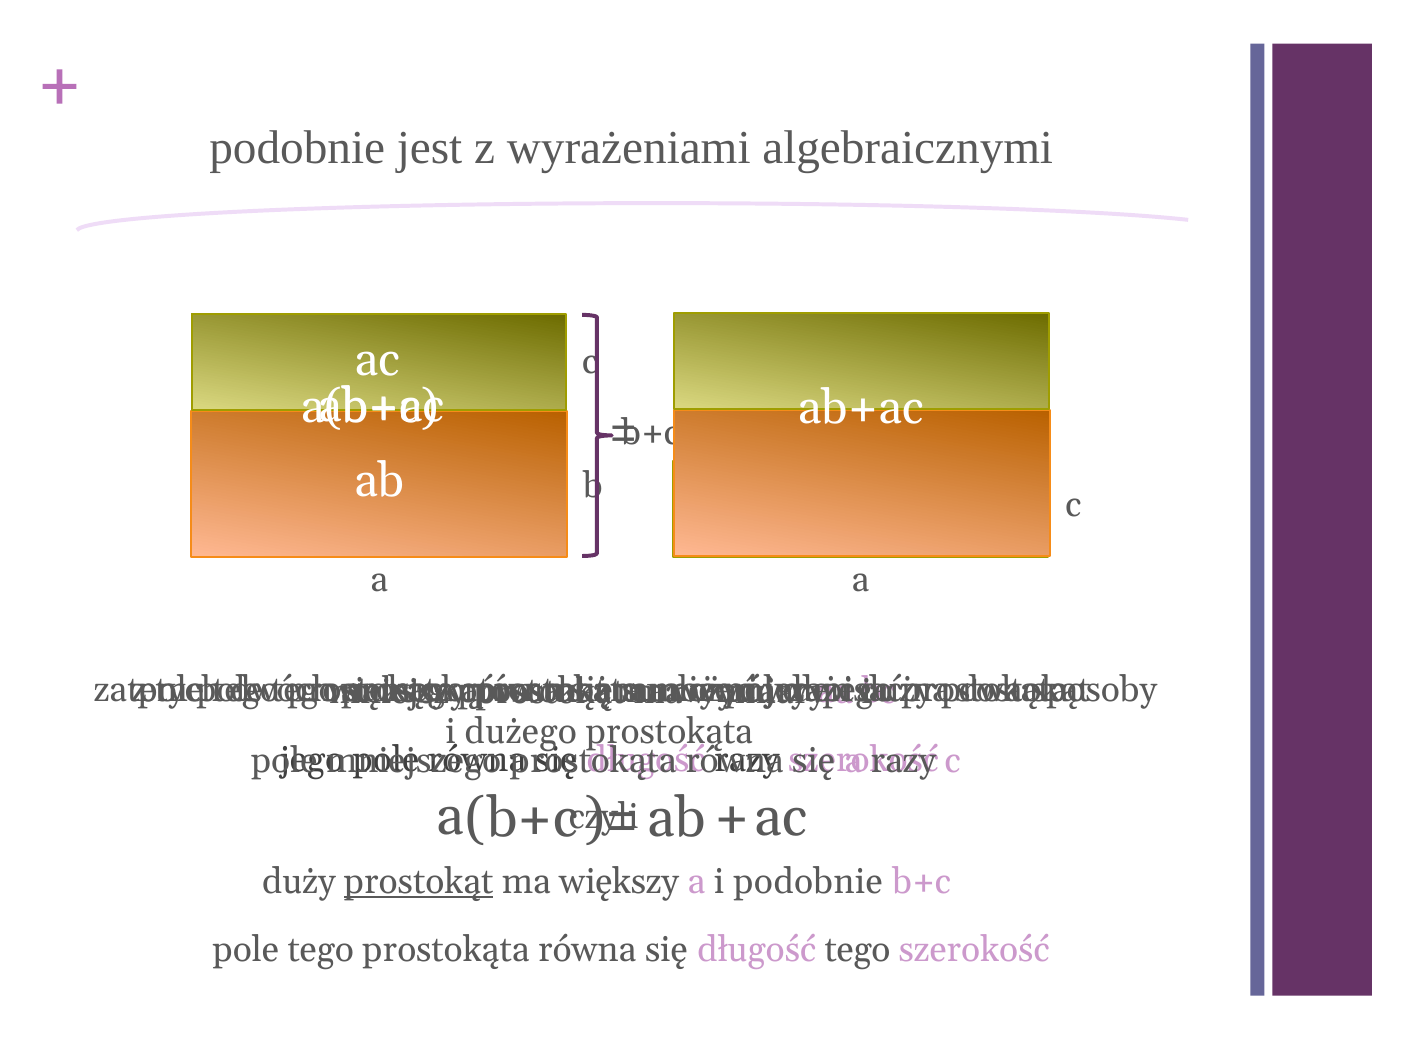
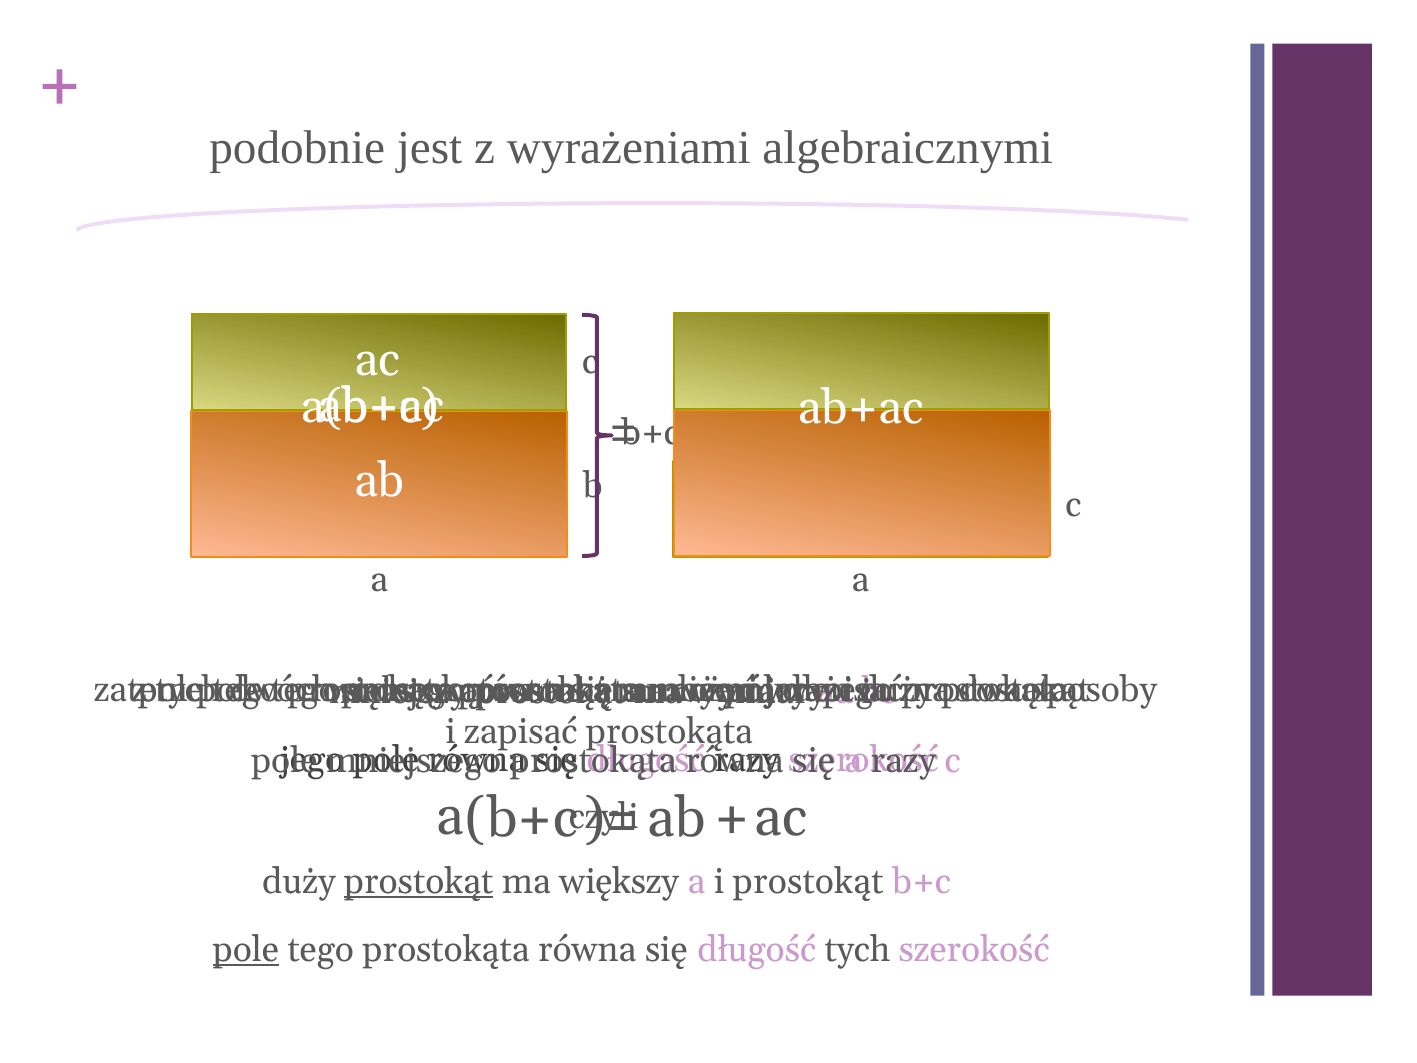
i dużego: dużego -> zapisać
i podobnie: podobnie -> prostokąt
pole at (246, 949) underline: none -> present
długość tego: tego -> tych
